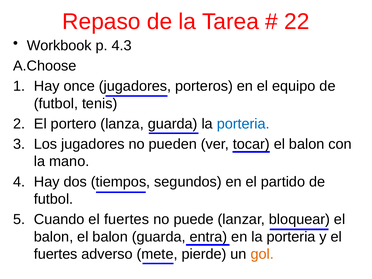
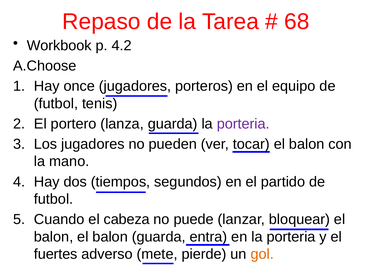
22: 22 -> 68
4.3: 4.3 -> 4.2
porteria at (243, 124) colour: blue -> purple
Cuando el fuertes: fuertes -> cabeza
